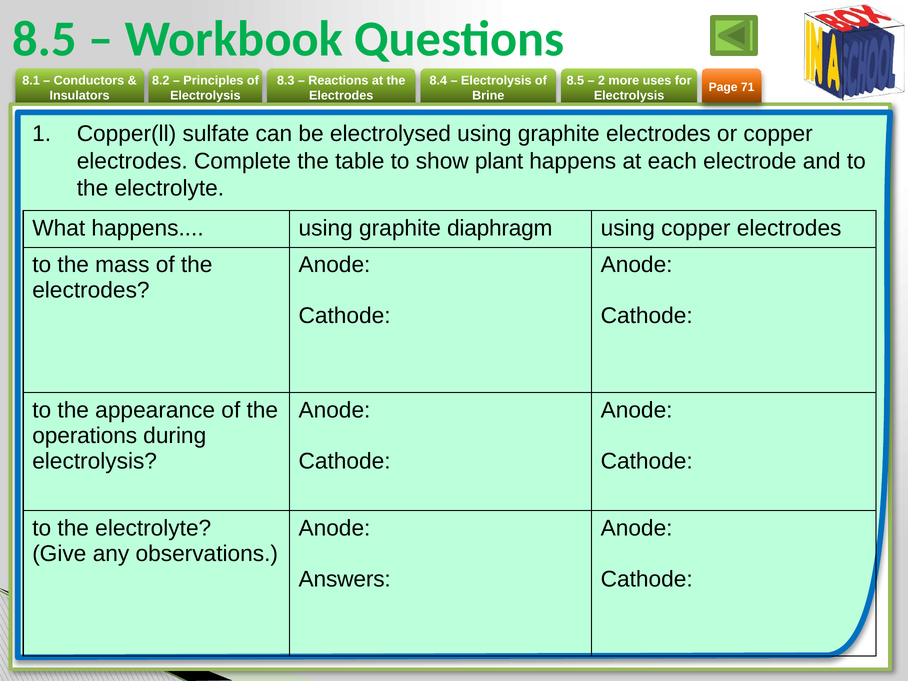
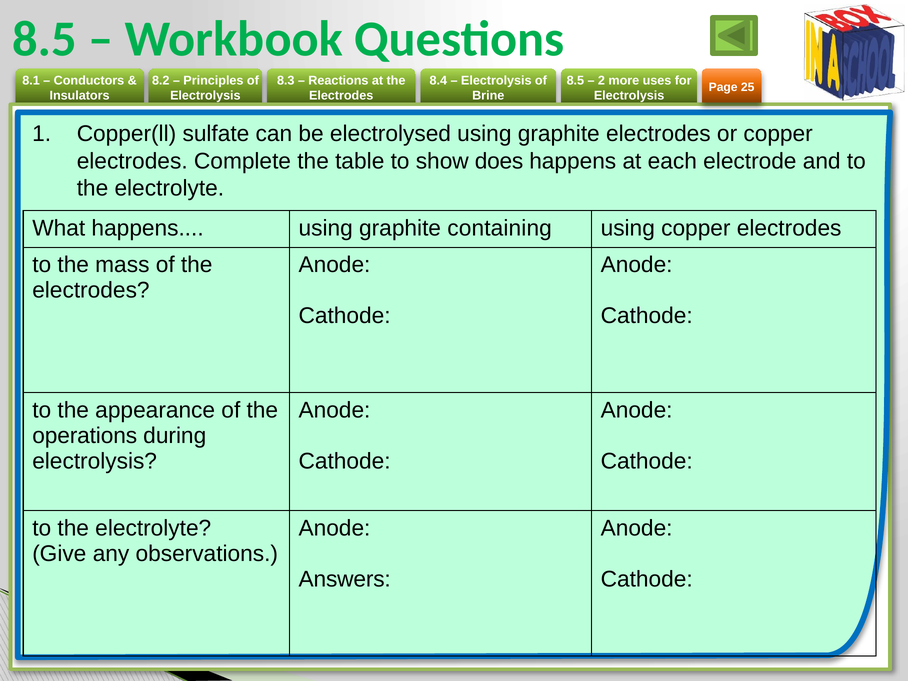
71: 71 -> 25
plant: plant -> does
diaphragm: diaphragm -> containing
